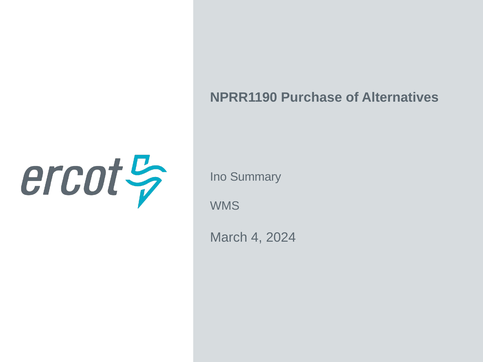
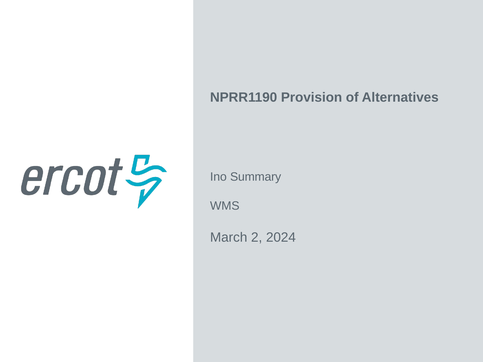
Purchase: Purchase -> Provision
4: 4 -> 2
